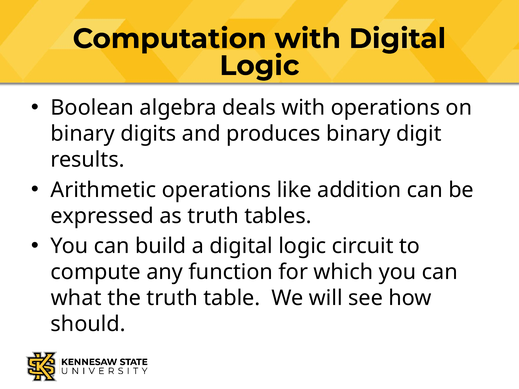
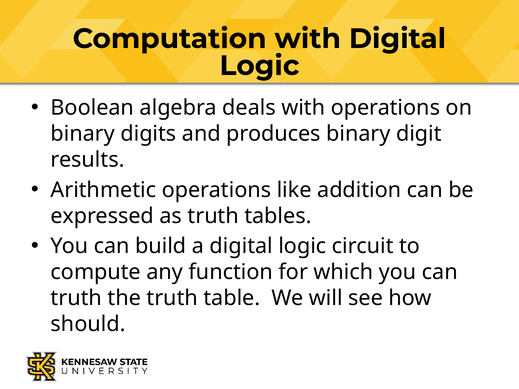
what at (76, 298): what -> truth
